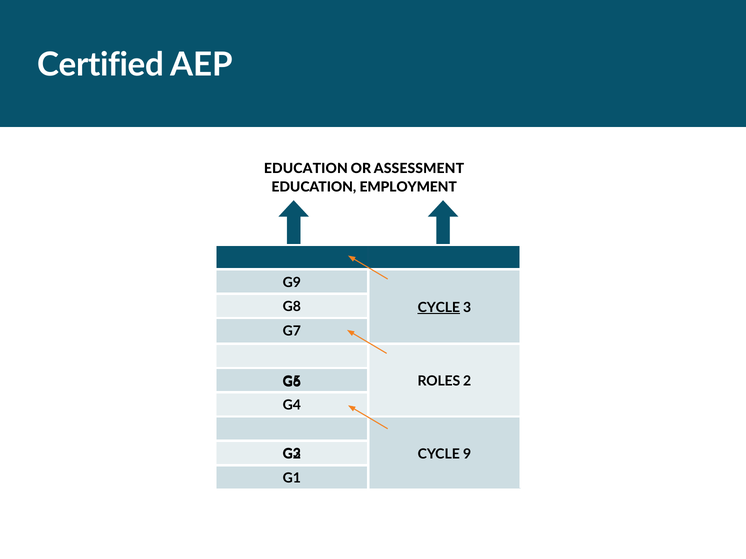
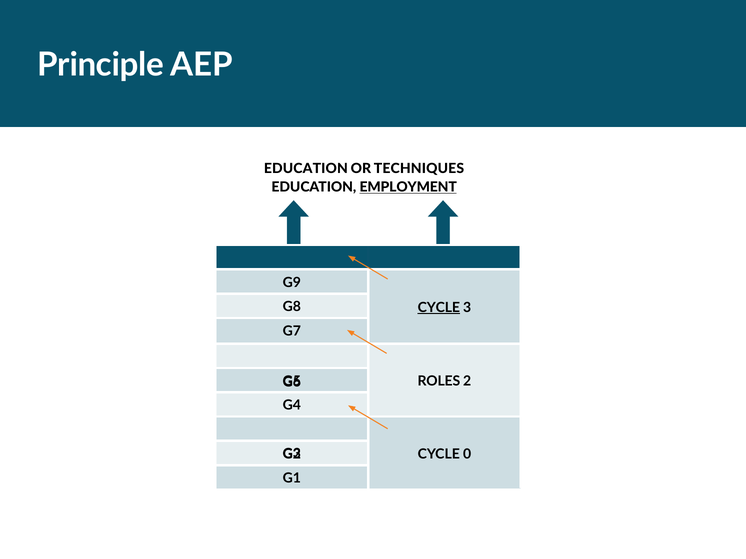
Certified: Certified -> Principle
ASSESSMENT: ASSESSMENT -> TECHNIQUES
EMPLOYMENT underline: none -> present
9: 9 -> 0
